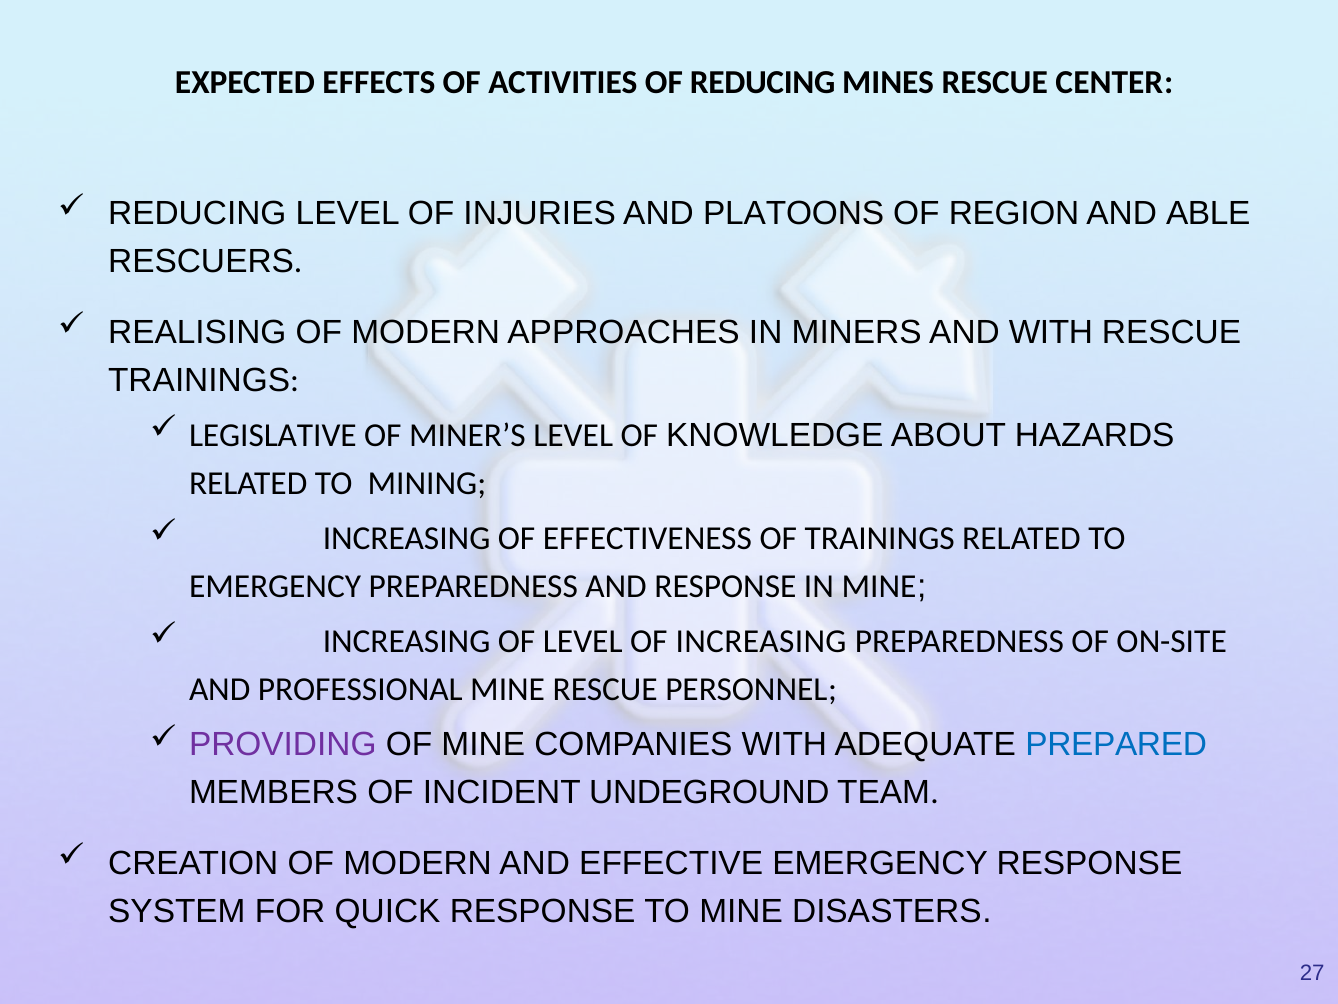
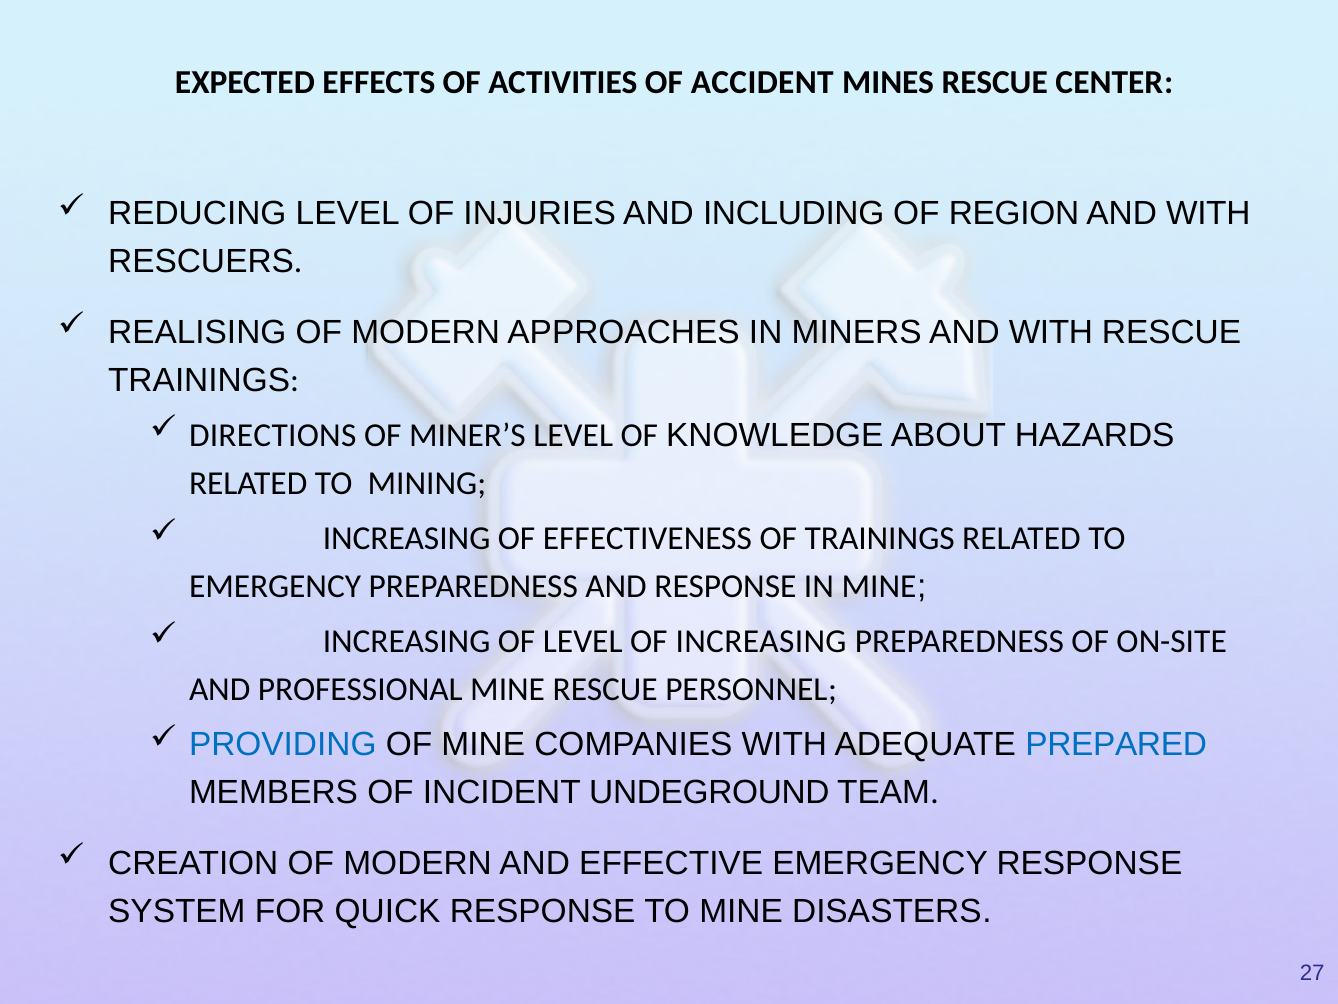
OF REDUCING: REDUCING -> ACCIDENT
PLATOONS: PLATOONS -> INCLUDING
ABLE at (1208, 214): ABLE -> WITH
LEGISLATIVE: LEGISLATIVE -> DIRECTIONS
PROVIDING colour: purple -> blue
